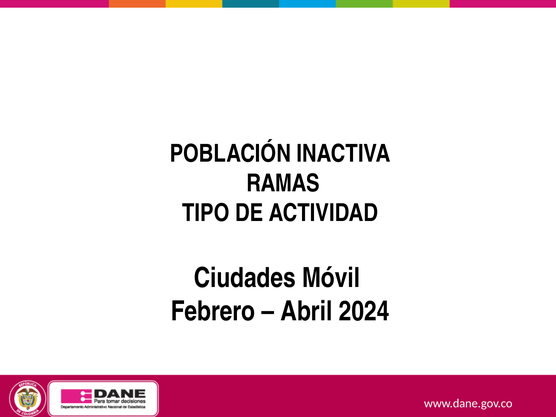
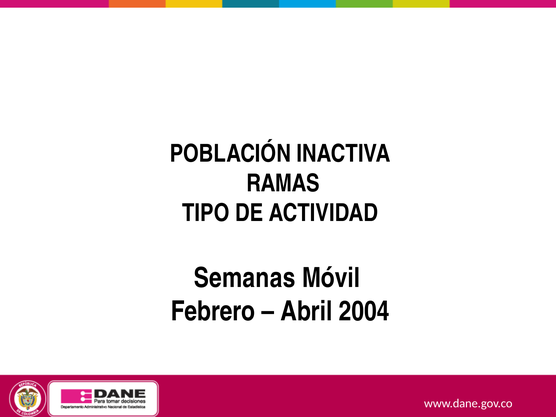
Ciudades: Ciudades -> Semanas
2024: 2024 -> 2004
